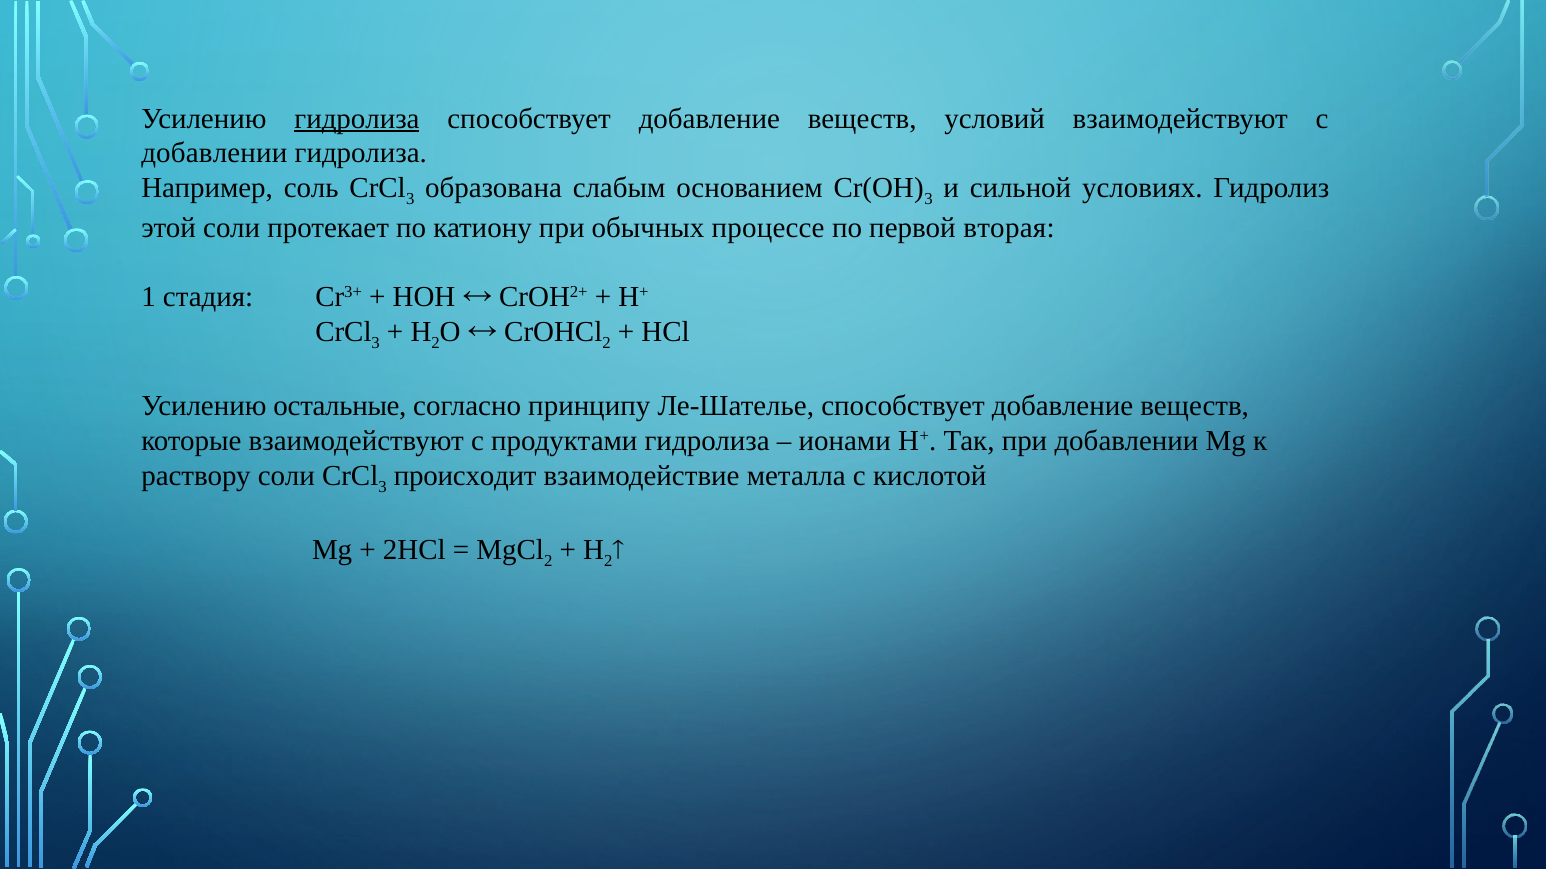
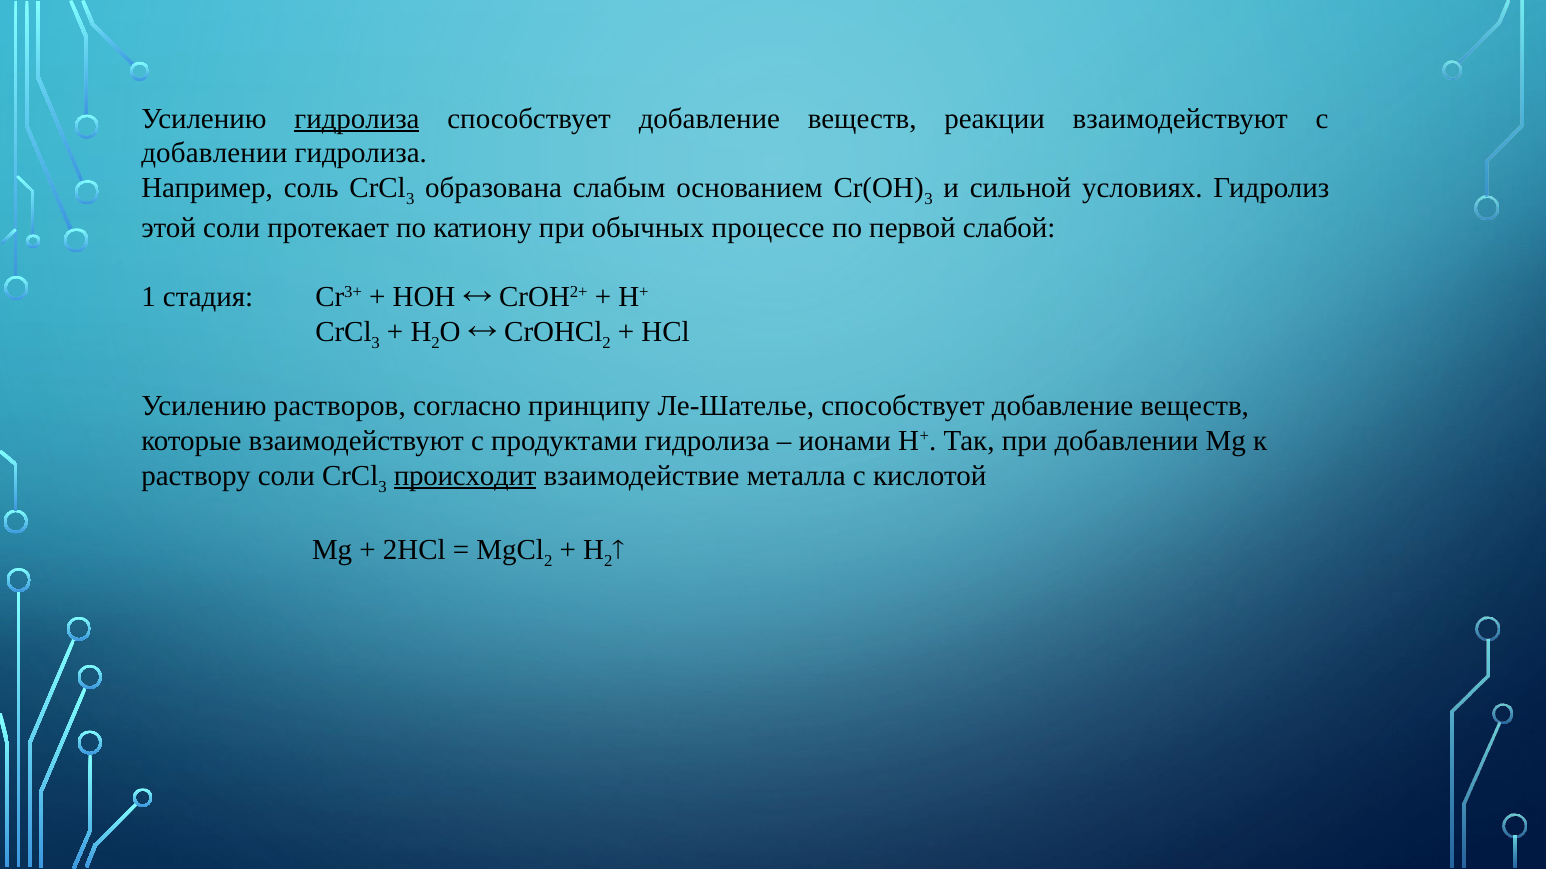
условий: условий -> реакции
вторая: вторая -> слабой
остальные: остальные -> растворов
происходит underline: none -> present
